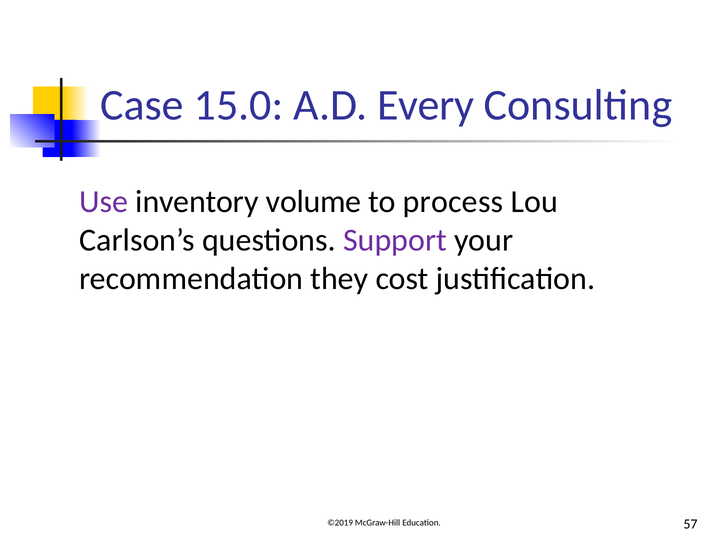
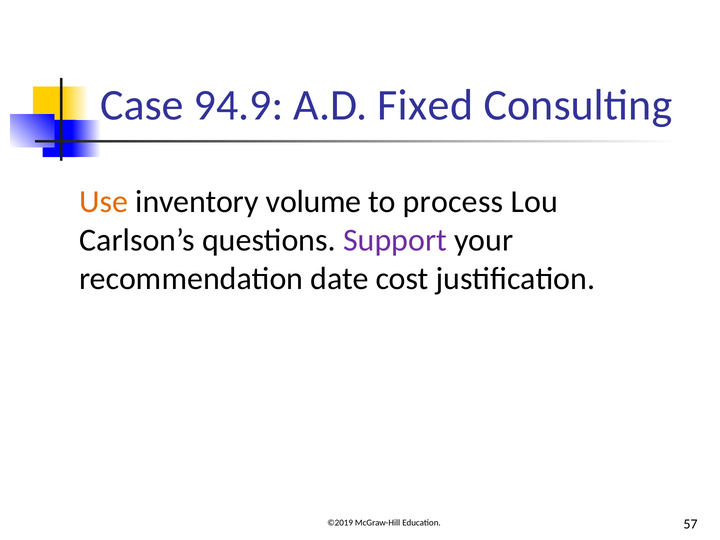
15.0: 15.0 -> 94.9
Every: Every -> Fixed
Use colour: purple -> orange
they: they -> date
